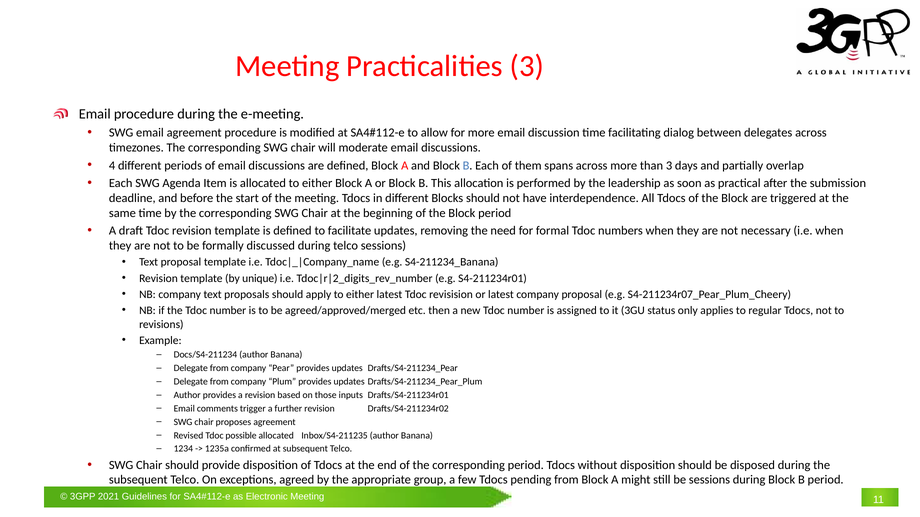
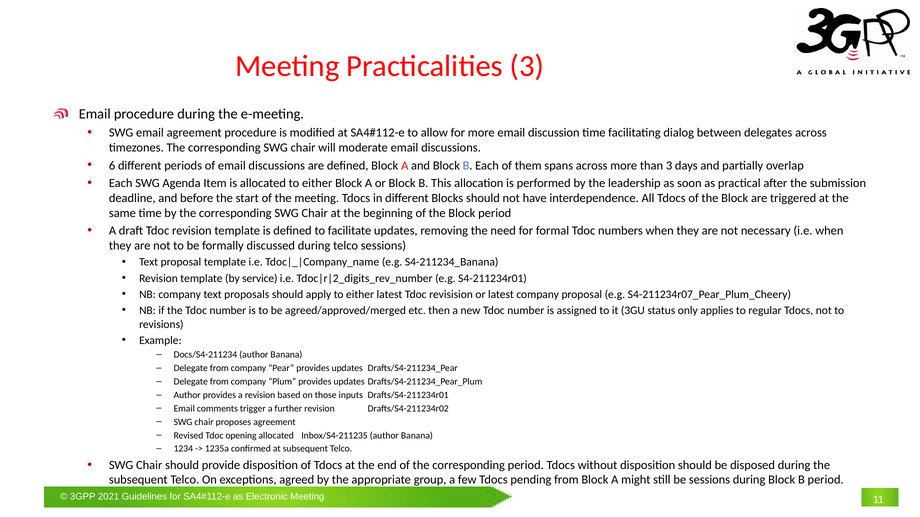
4: 4 -> 6
unique: unique -> service
possible: possible -> opening
